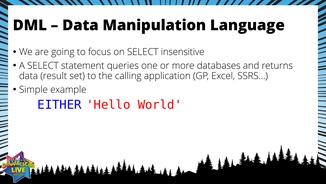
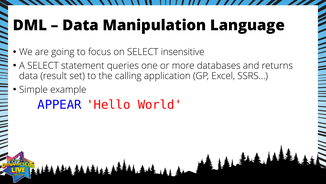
EITHER: EITHER -> APPEAR
